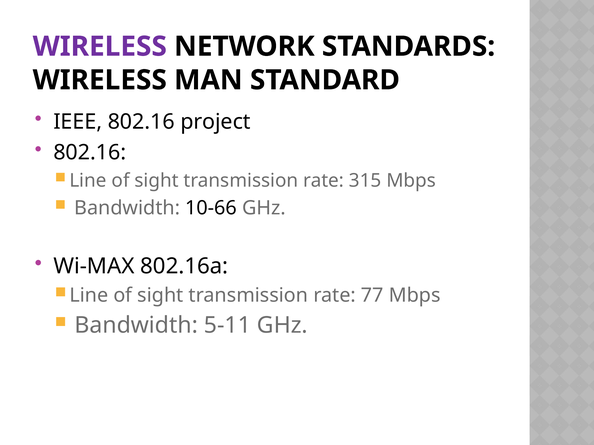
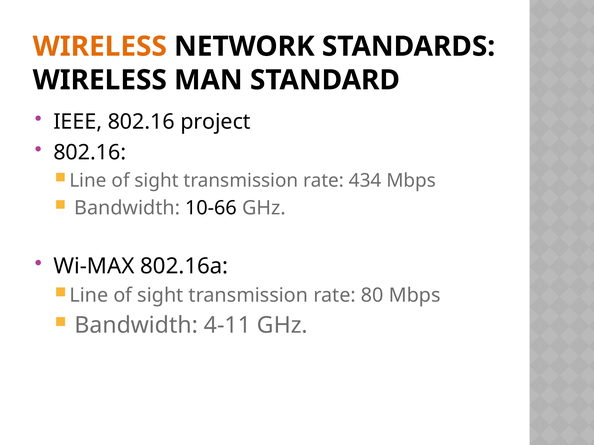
WIRELESS at (100, 46) colour: purple -> orange
315: 315 -> 434
77: 77 -> 80
5-11: 5-11 -> 4-11
